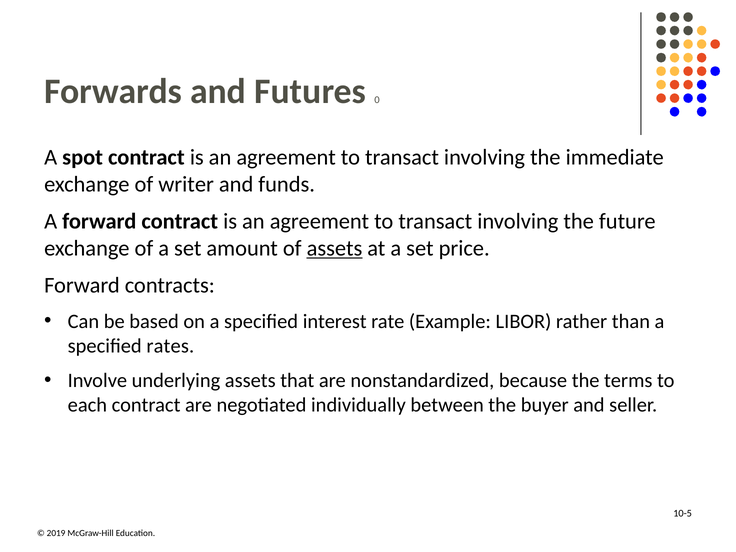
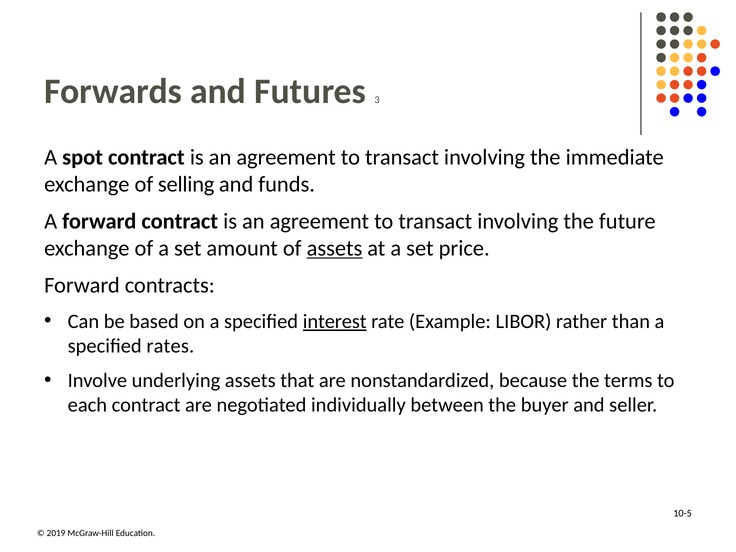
0: 0 -> 3
writer: writer -> selling
interest underline: none -> present
